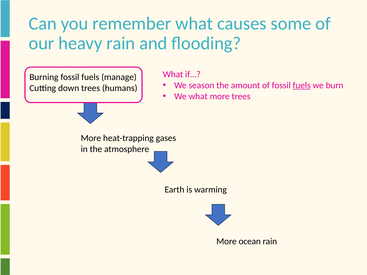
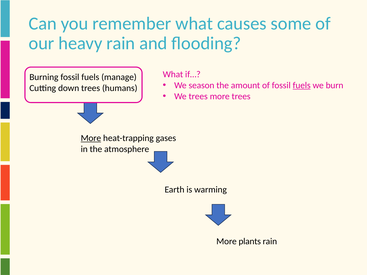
We what: what -> trees
More at (91, 138) underline: none -> present
ocean: ocean -> plants
